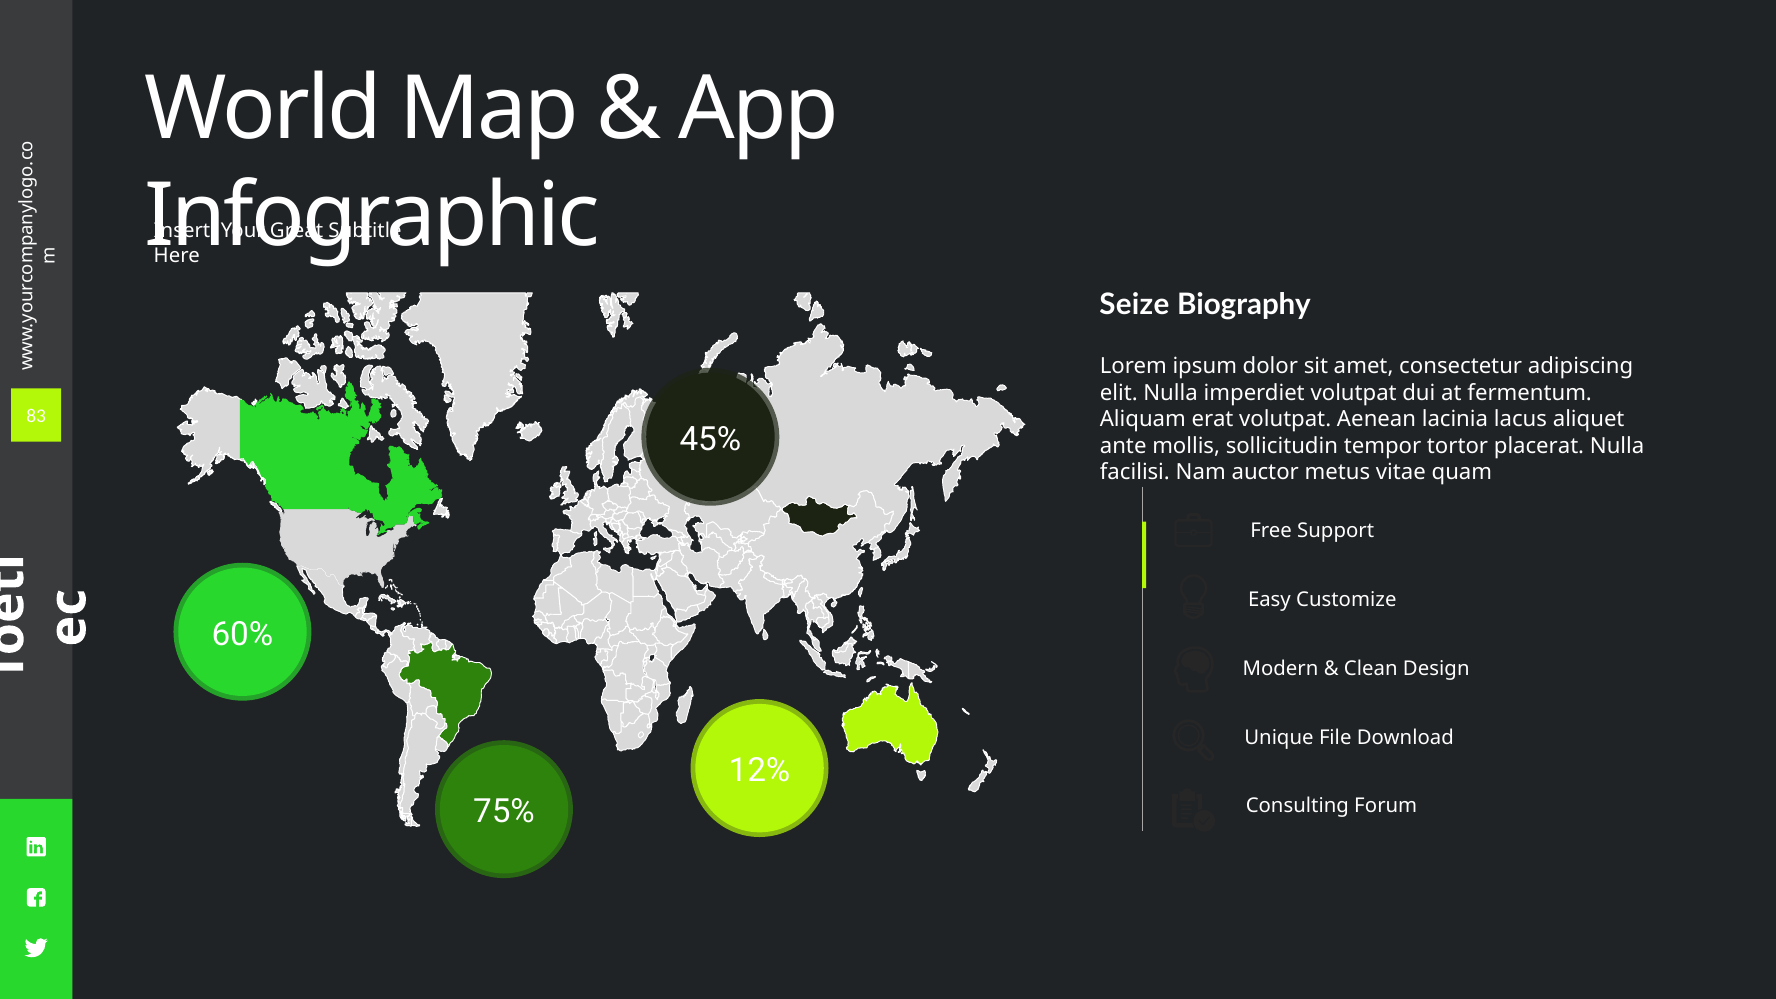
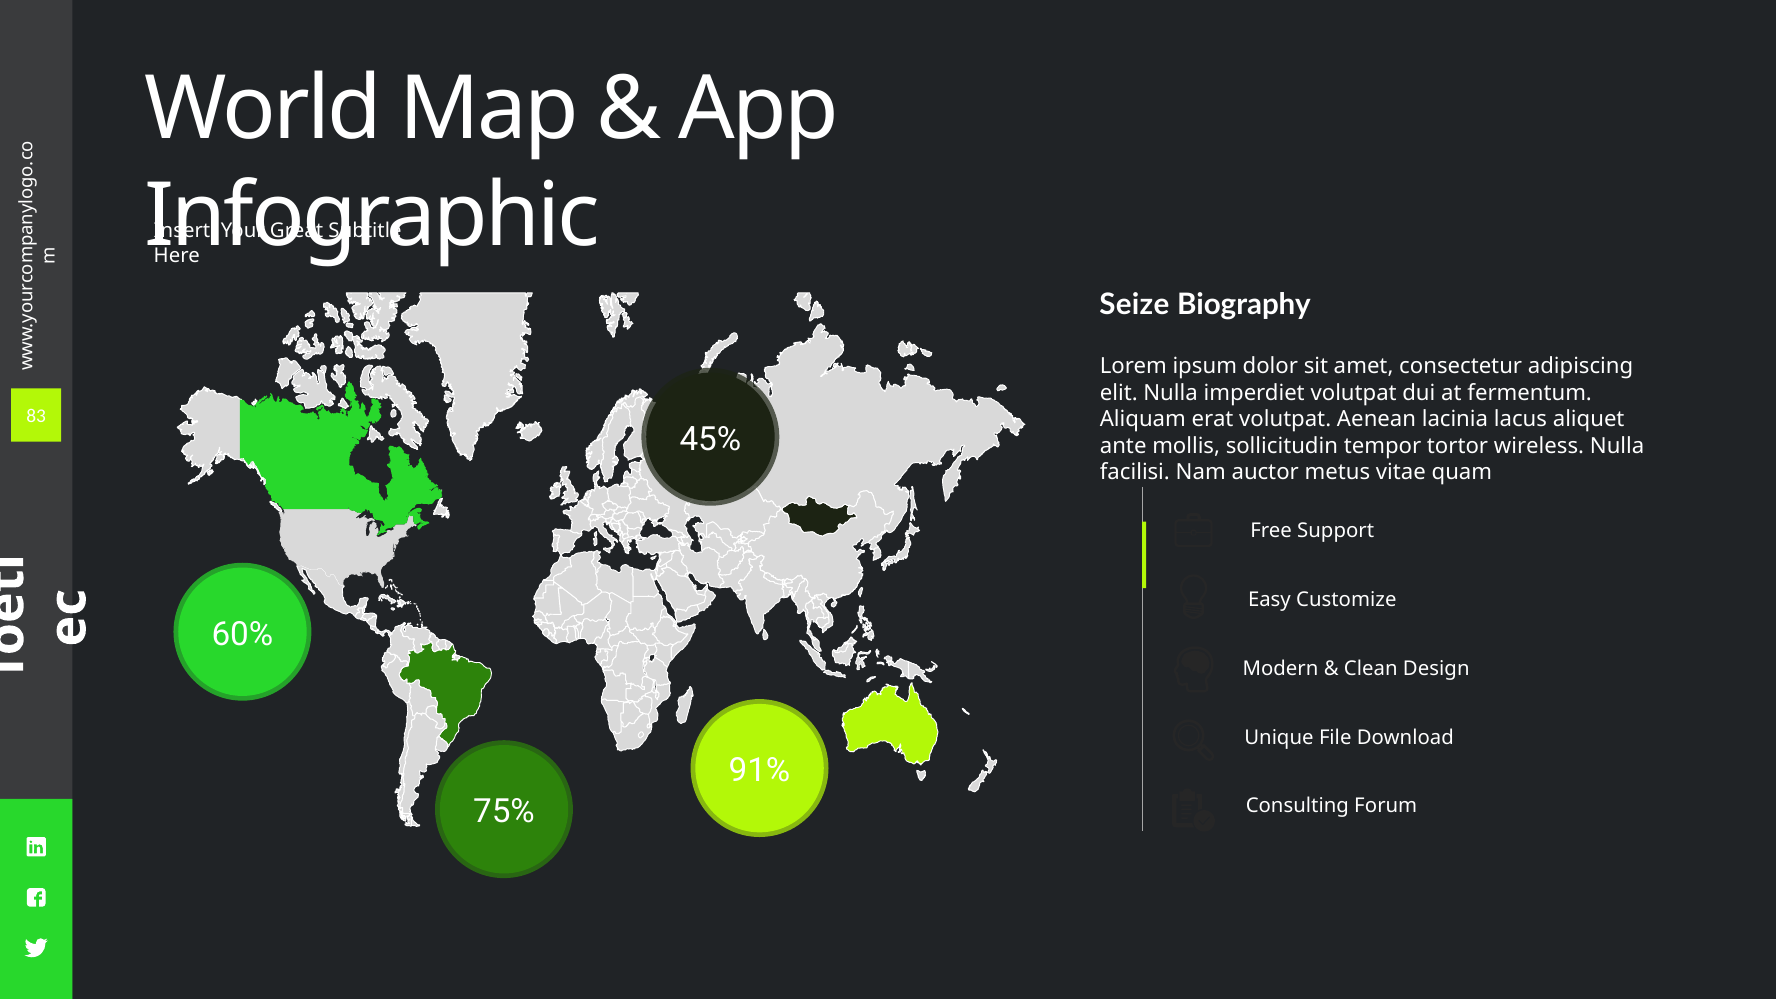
placerat: placerat -> wireless
12%: 12% -> 91%
